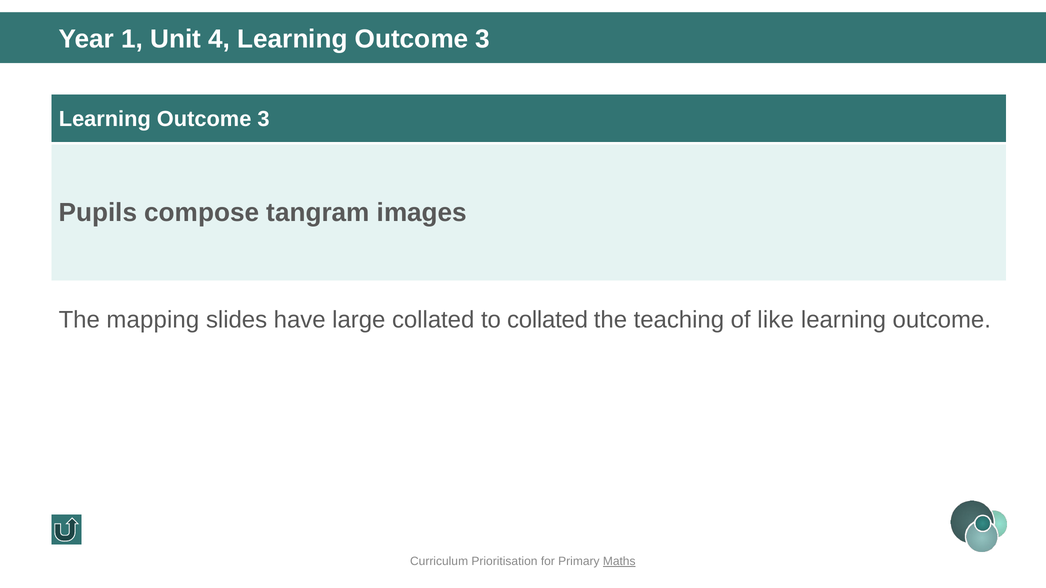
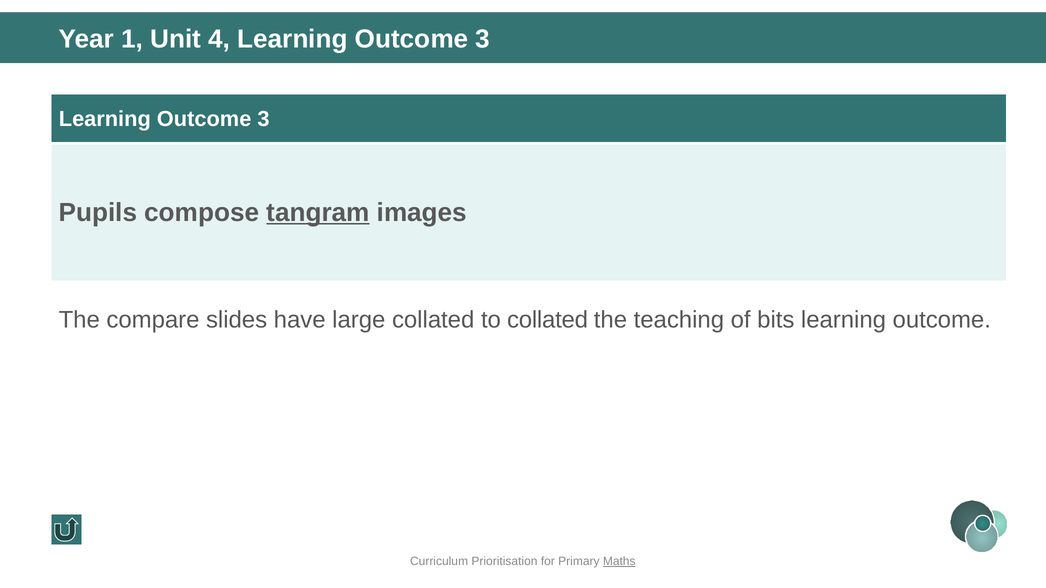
tangram underline: none -> present
mapping: mapping -> compare
like: like -> bits
